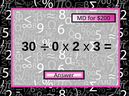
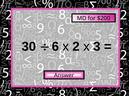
0: 0 -> 6
